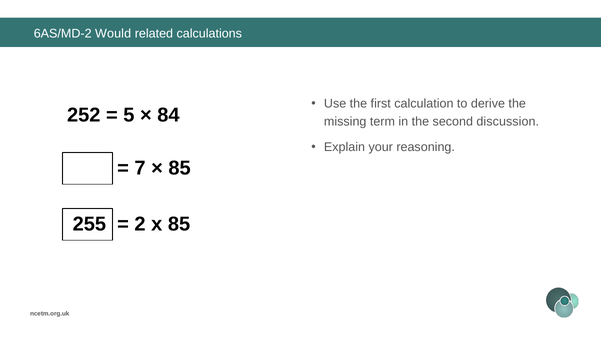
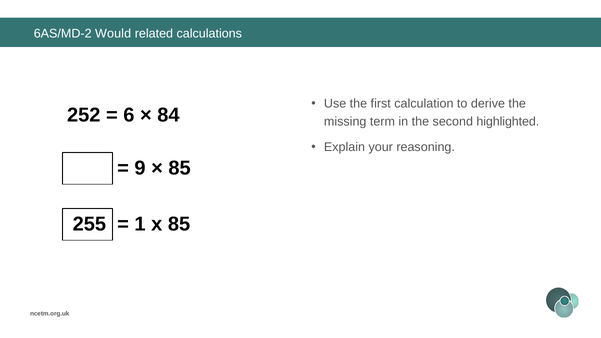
5: 5 -> 6
discussion: discussion -> highlighted
7: 7 -> 9
2: 2 -> 1
